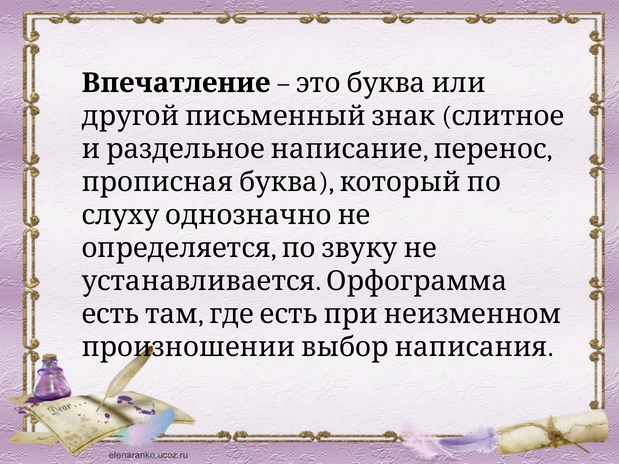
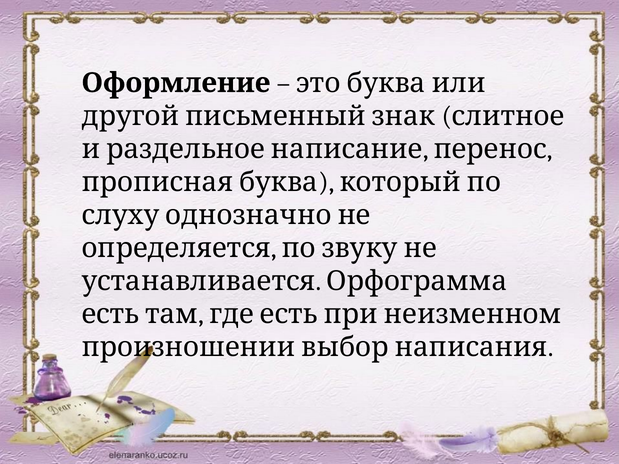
Впечатление: Впечатление -> Оформление
